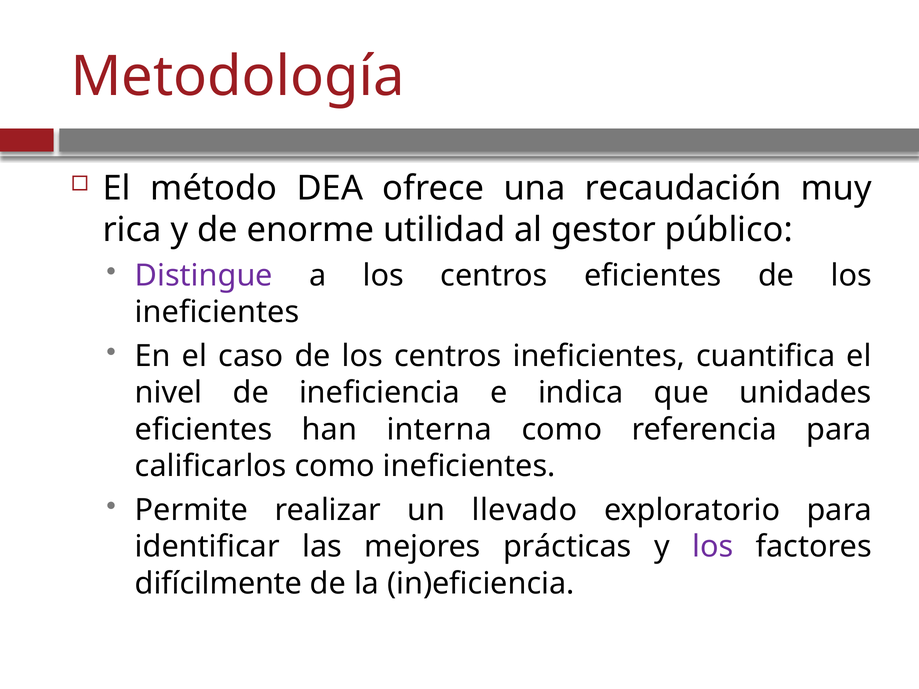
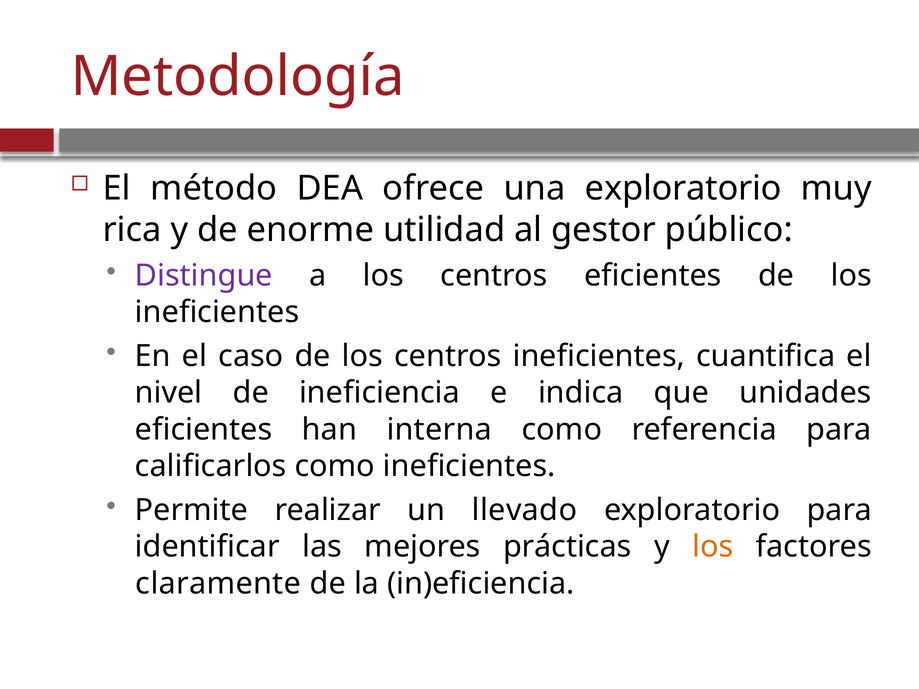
una recaudación: recaudación -> exploratorio
los at (713, 547) colour: purple -> orange
difícilmente: difícilmente -> claramente
